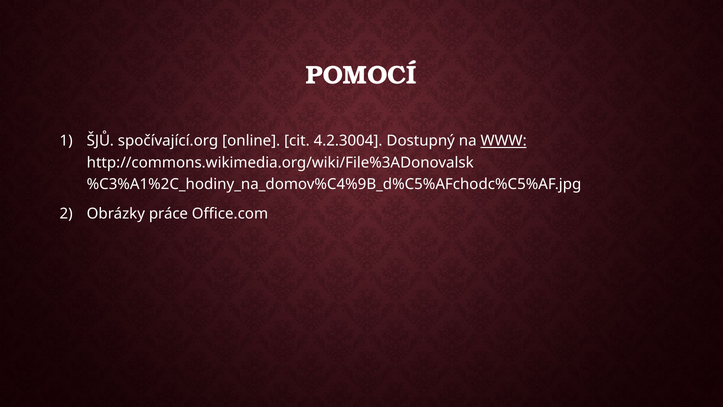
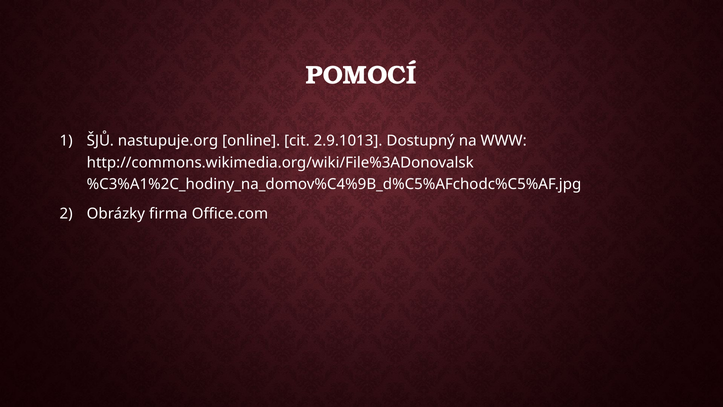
spočívající.org: spočívající.org -> nastupuje.org
4.2.3004: 4.2.3004 -> 2.9.1013
WWW underline: present -> none
práce: práce -> firma
